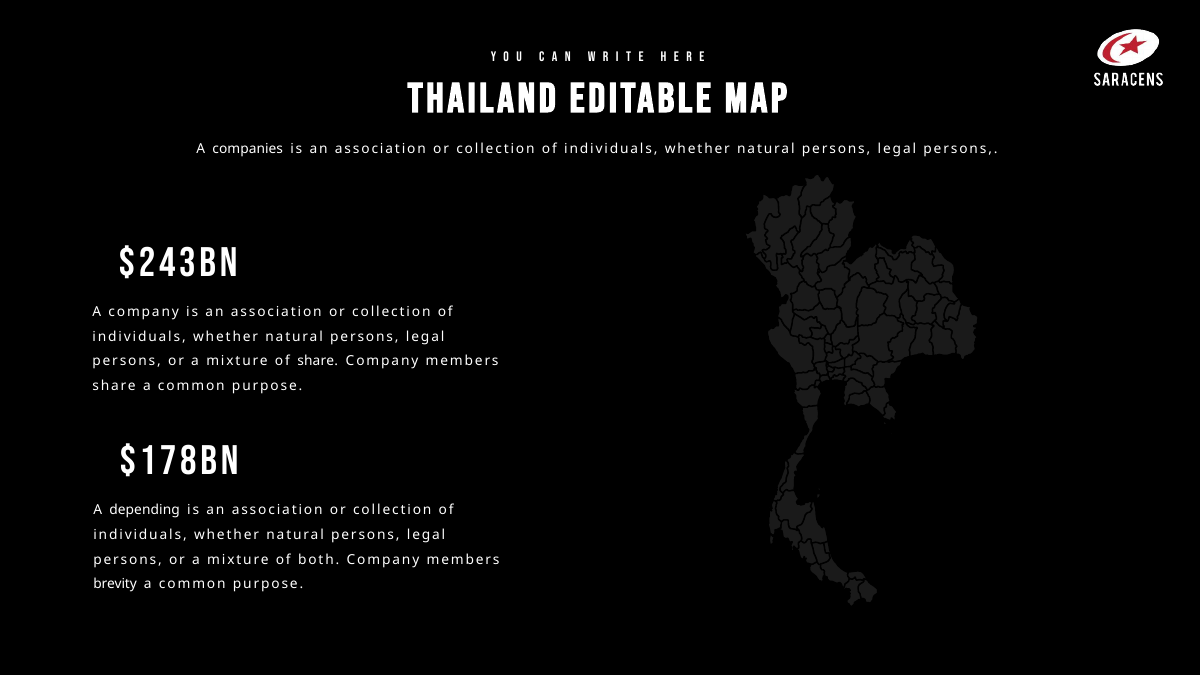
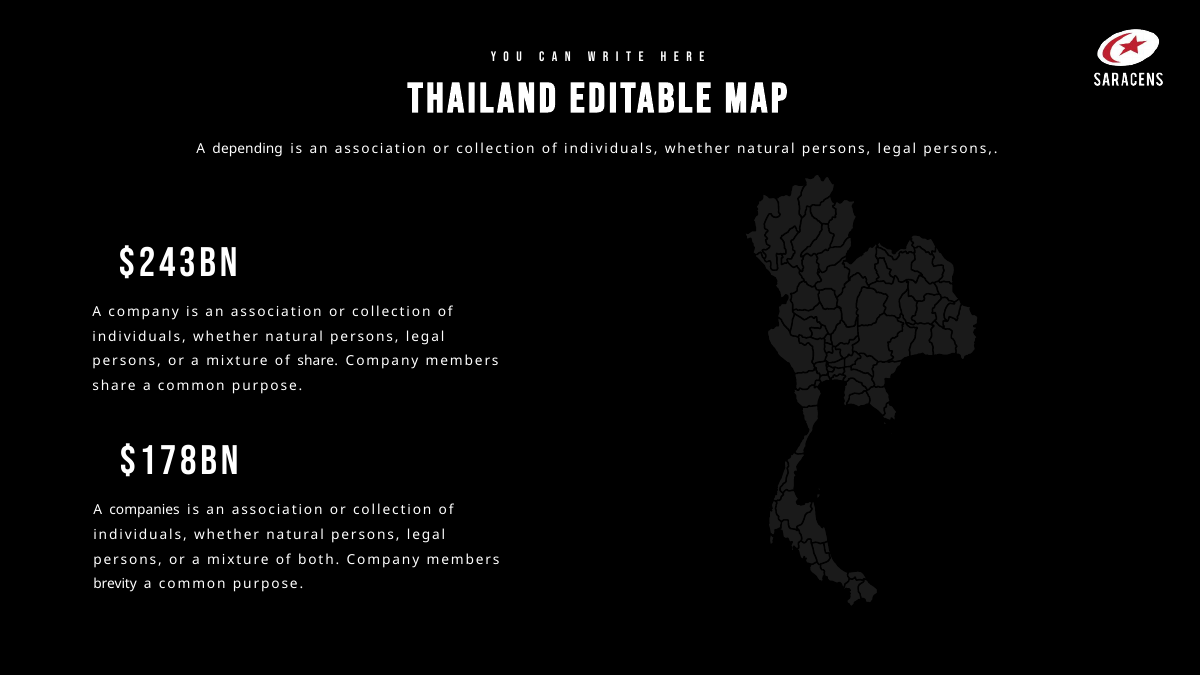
companies: companies -> depending
depending: depending -> companies
